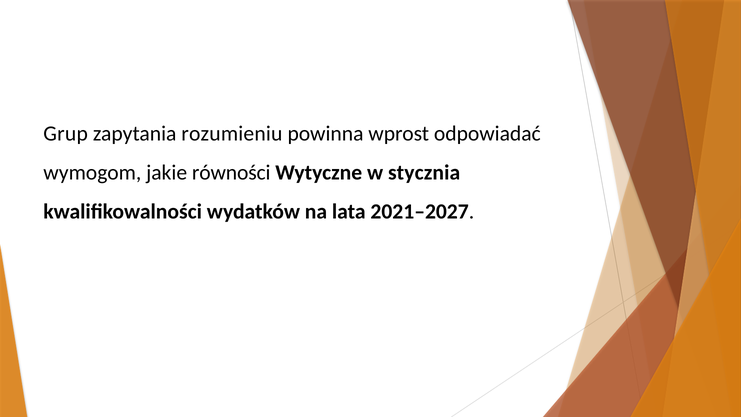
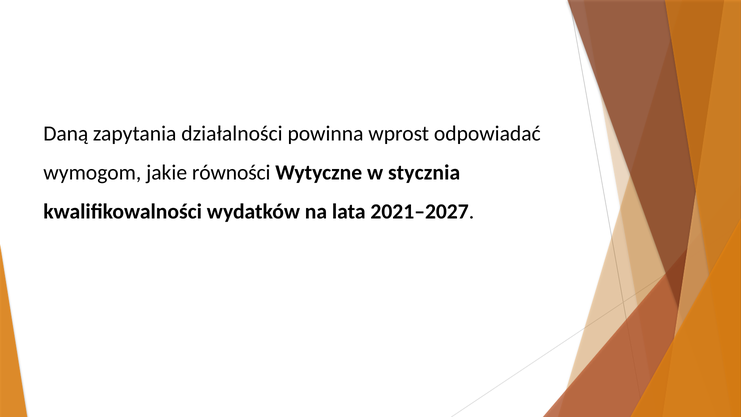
Grup: Grup -> Daną
rozumieniu: rozumieniu -> działalności
